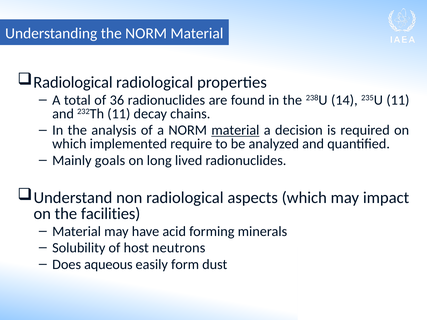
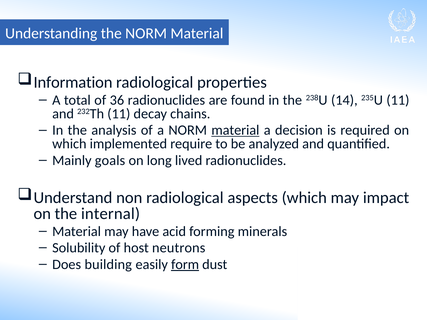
Radiological at (73, 82): Radiological -> Information
facilities: facilities -> internal
aqueous: aqueous -> building
form underline: none -> present
